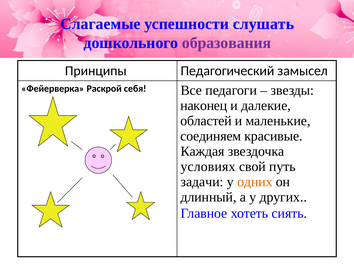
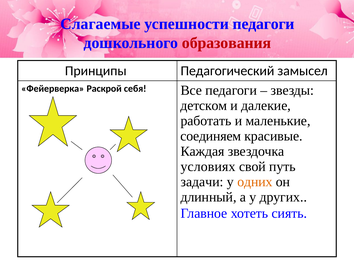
успешности слушать: слушать -> педагоги
образования colour: purple -> red
наконец: наконец -> детском
областей: областей -> работать
